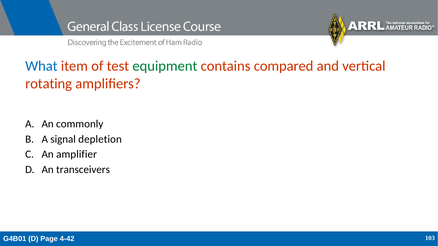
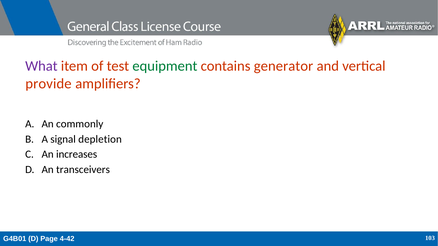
What colour: blue -> purple
compared: compared -> generator
rotating: rotating -> provide
amplifier: amplifier -> increases
